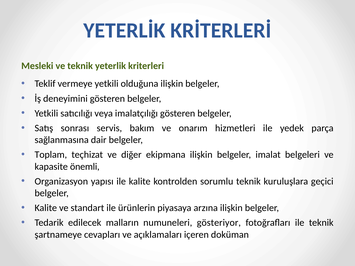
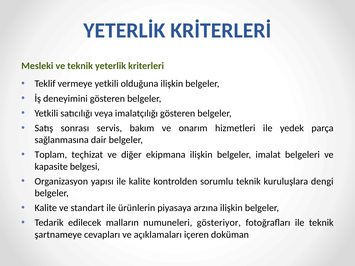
önemli: önemli -> belgesi
geçici: geçici -> dengi
